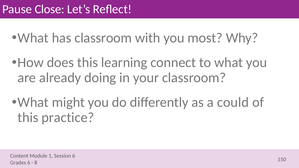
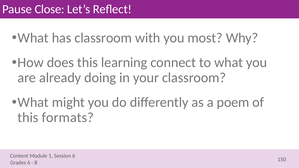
could: could -> poem
practice: practice -> formats
